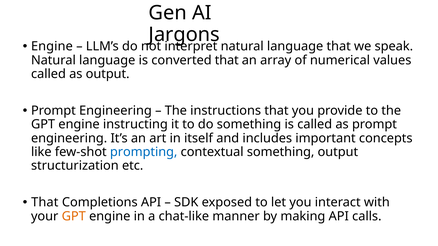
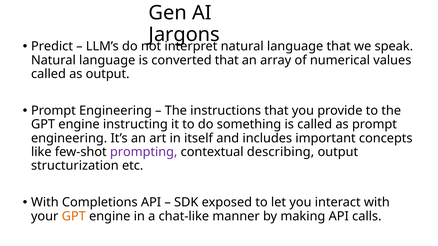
Engine at (52, 47): Engine -> Predict
prompting colour: blue -> purple
contextual something: something -> describing
That at (45, 203): That -> With
